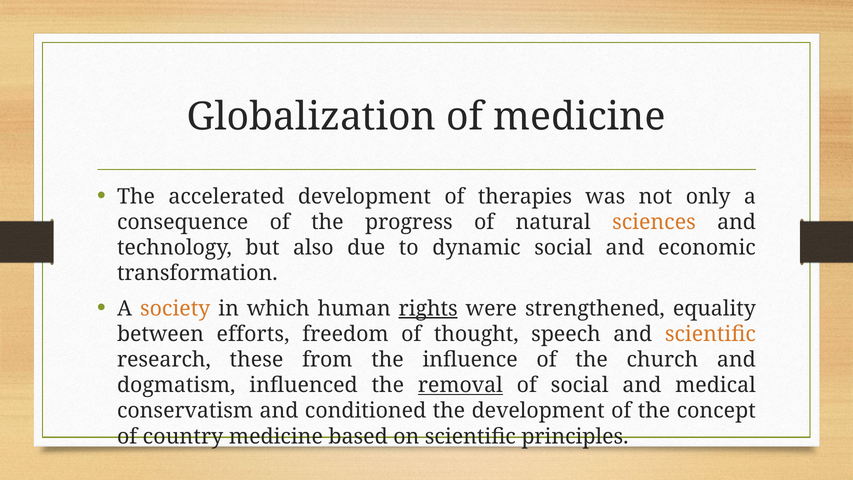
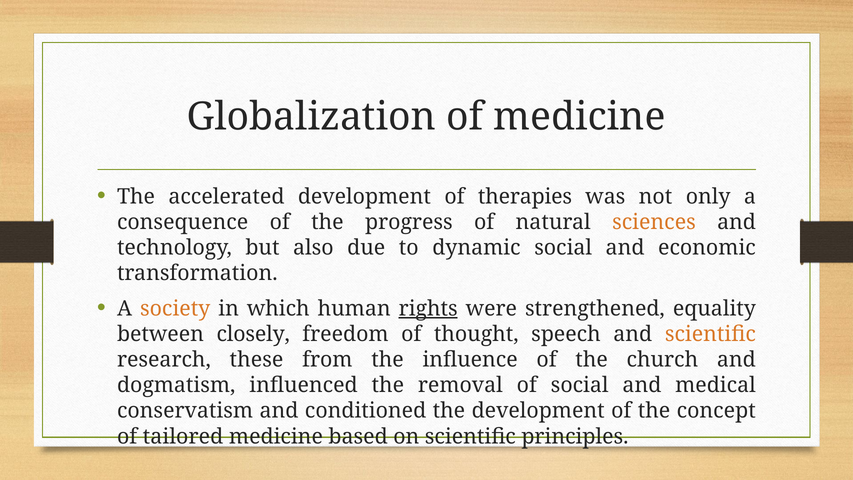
efforts: efforts -> closely
removal underline: present -> none
country: country -> tailored
